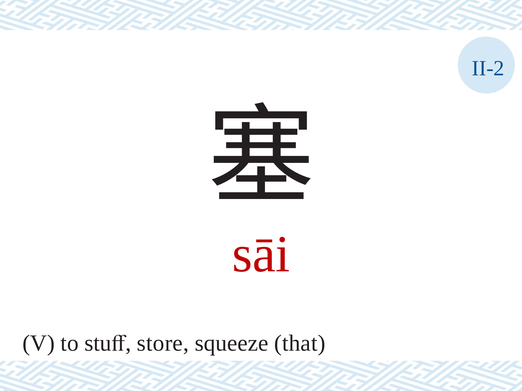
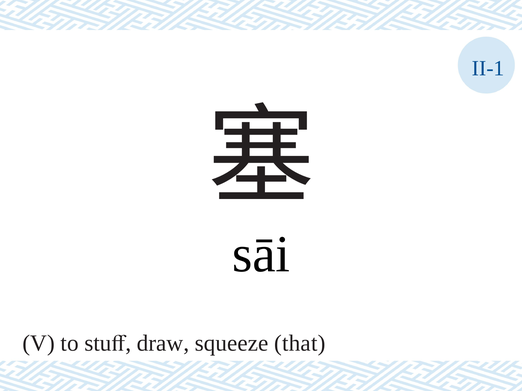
II-2: II-2 -> II-1
sāi colour: red -> black
store: store -> draw
